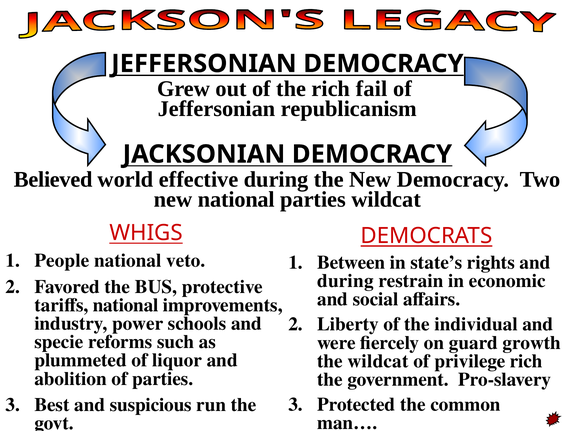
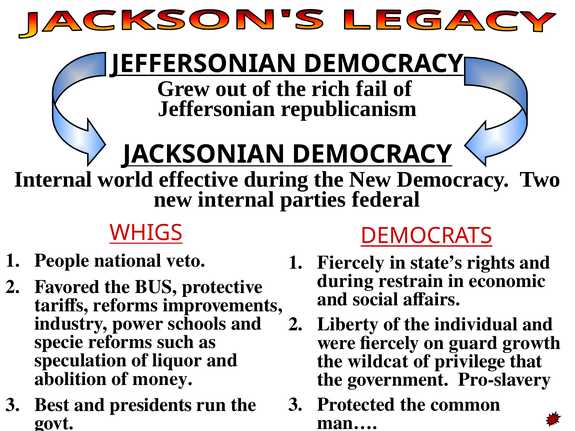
Believed at (53, 179): Believed -> Internal
new national: national -> internal
parties wildcat: wildcat -> federal
Between at (351, 263): Between -> Fiercely
tariffs national: national -> reforms
plummeted: plummeted -> speculation
privilege rich: rich -> that
of parties: parties -> money
suspicious: suspicious -> presidents
